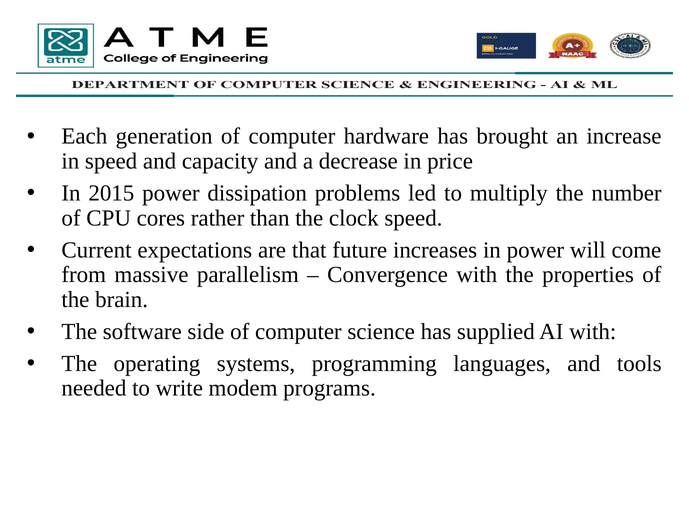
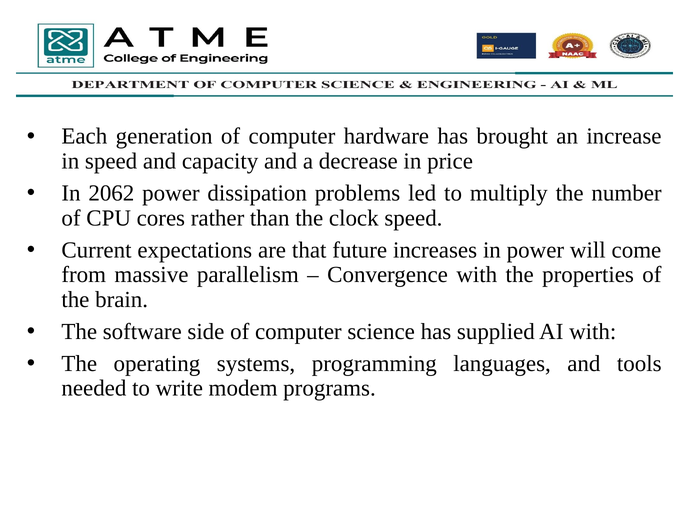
2015: 2015 -> 2062
